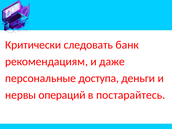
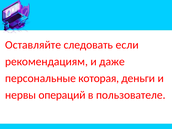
Критически: Критически -> Оставляйте
банк: банк -> если
доступа: доступа -> которая
постарайтесь: постарайтесь -> пользователе
